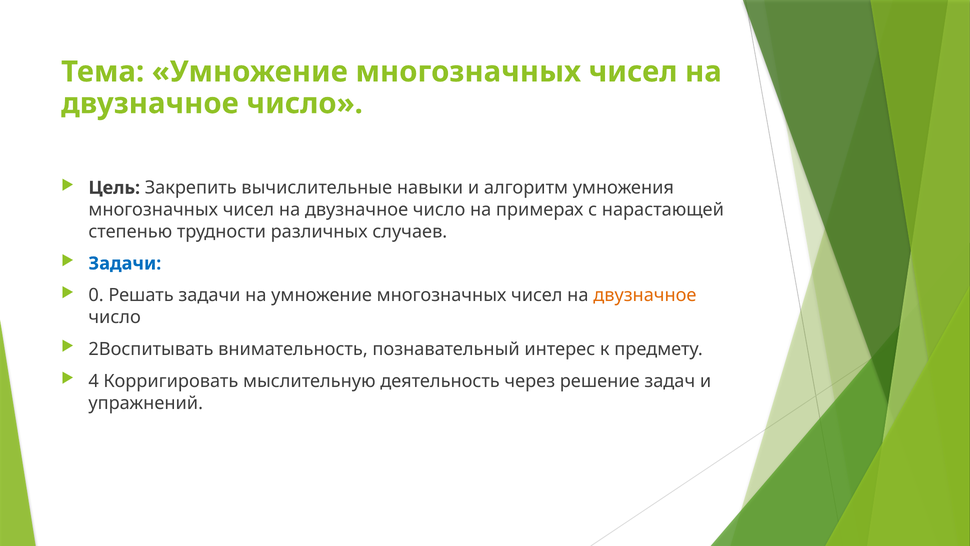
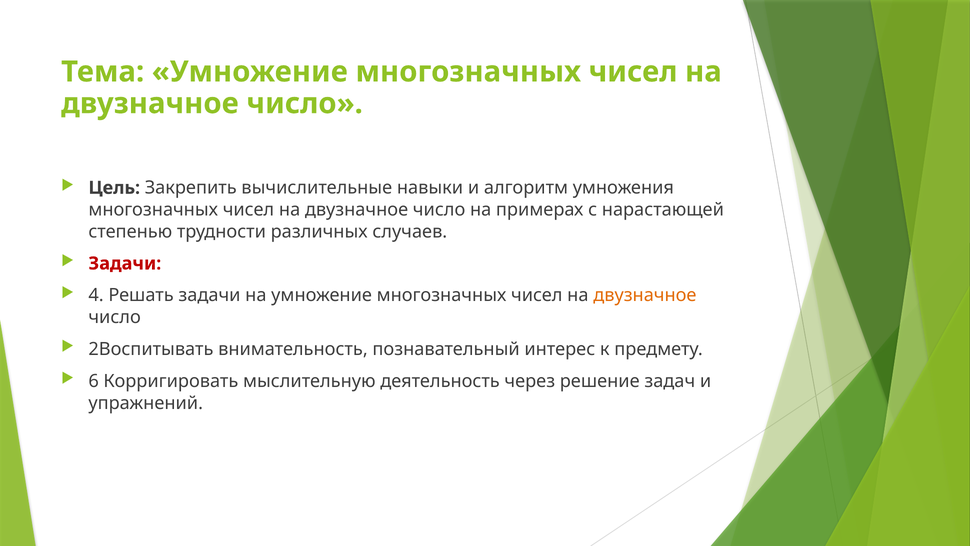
Задачи at (125, 263) colour: blue -> red
0: 0 -> 4
4: 4 -> 6
